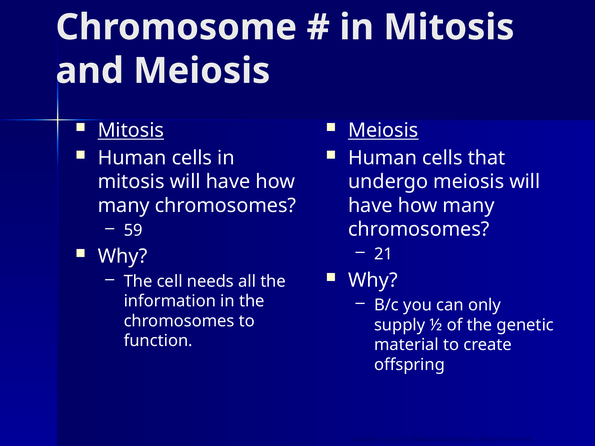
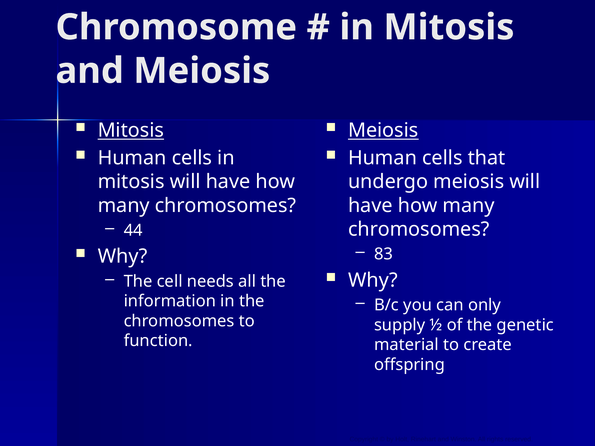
59: 59 -> 44
21: 21 -> 83
